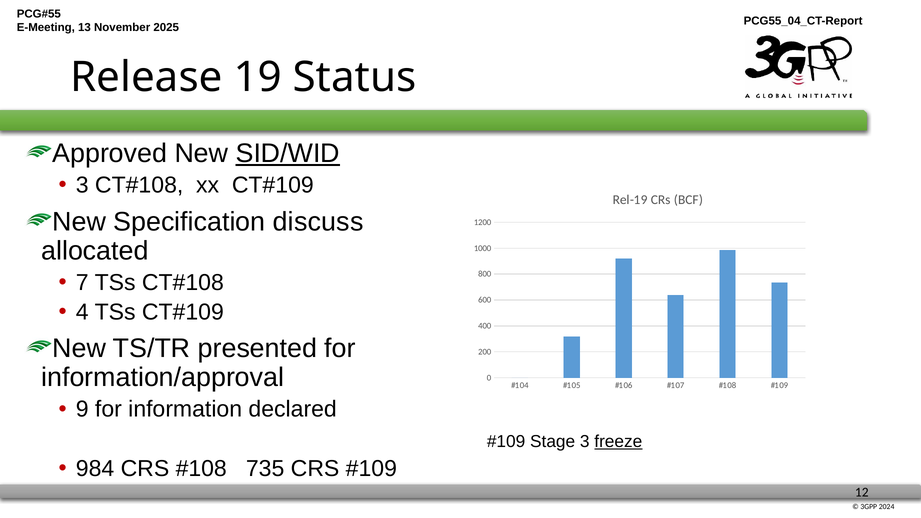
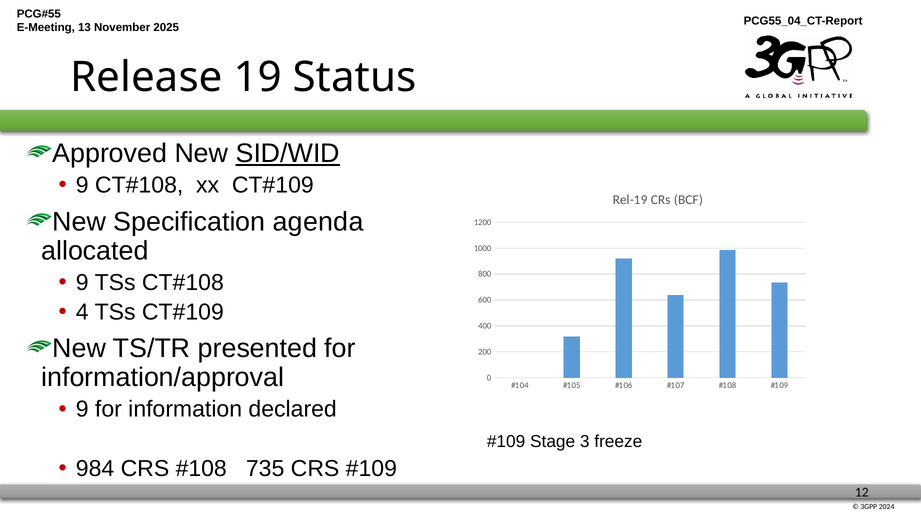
3 at (82, 185): 3 -> 9
discuss: discuss -> agenda
7 at (82, 282): 7 -> 9
freeze underline: present -> none
